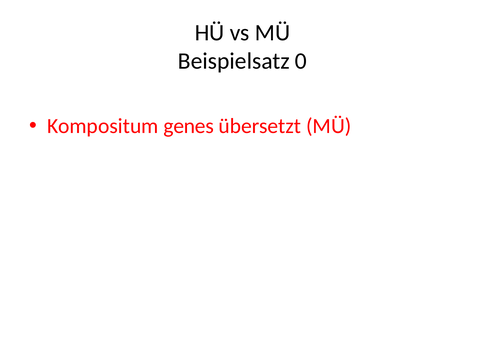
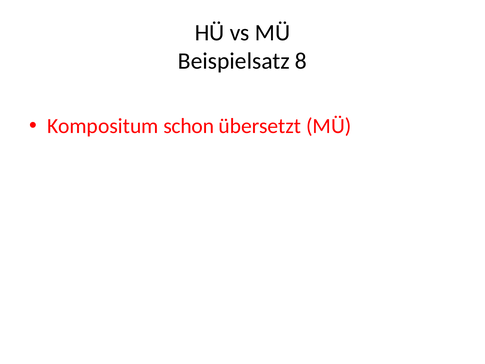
0: 0 -> 8
genes: genes -> schon
